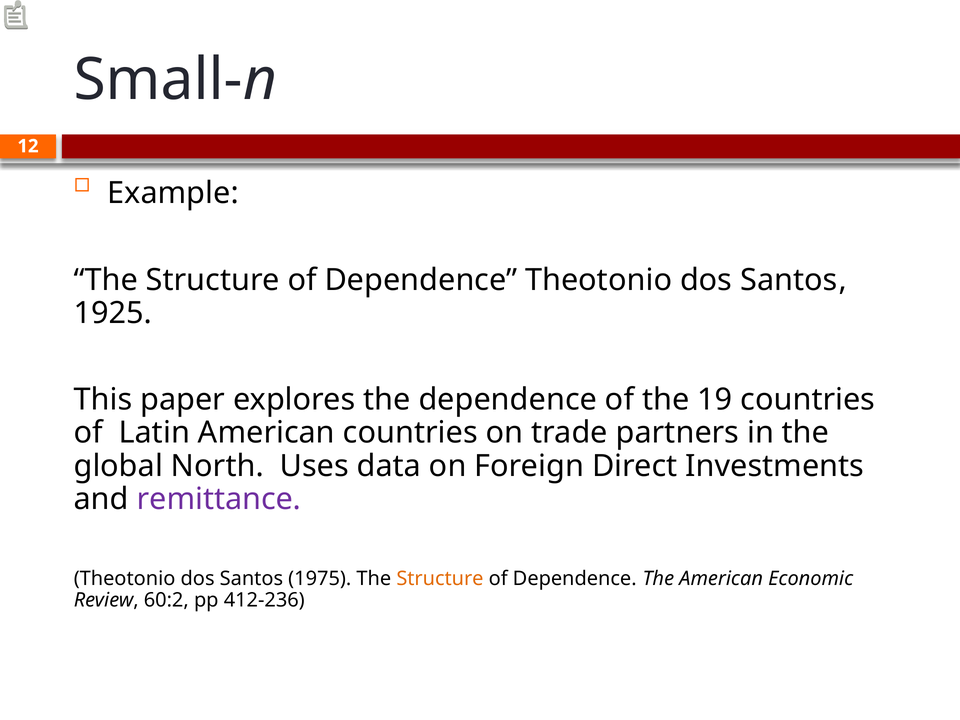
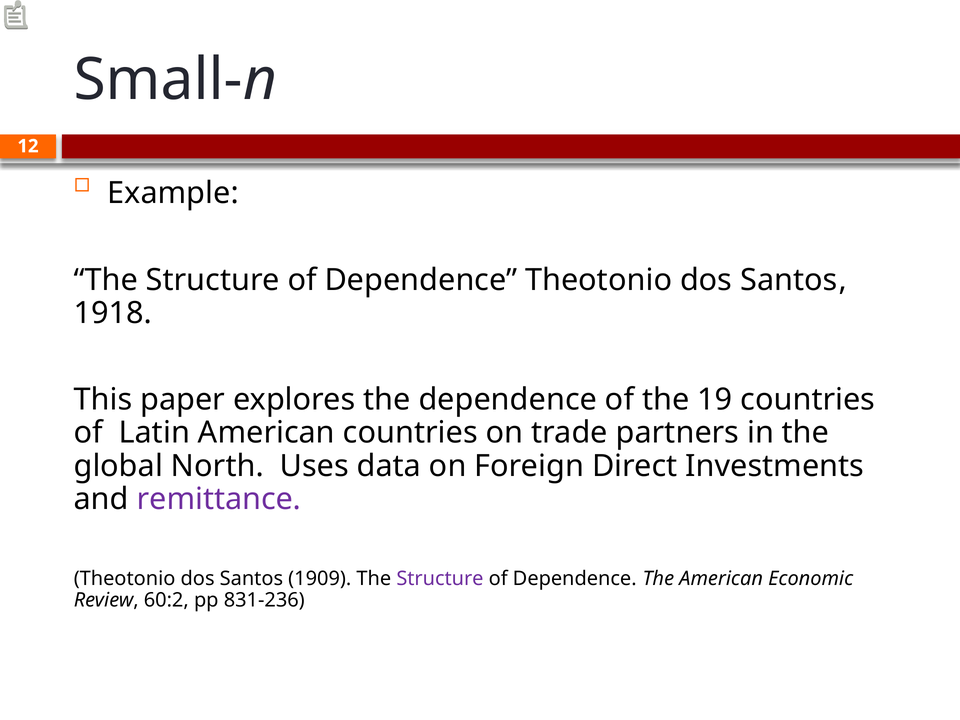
1925: 1925 -> 1918
1975: 1975 -> 1909
Structure at (440, 579) colour: orange -> purple
412-236: 412-236 -> 831-236
